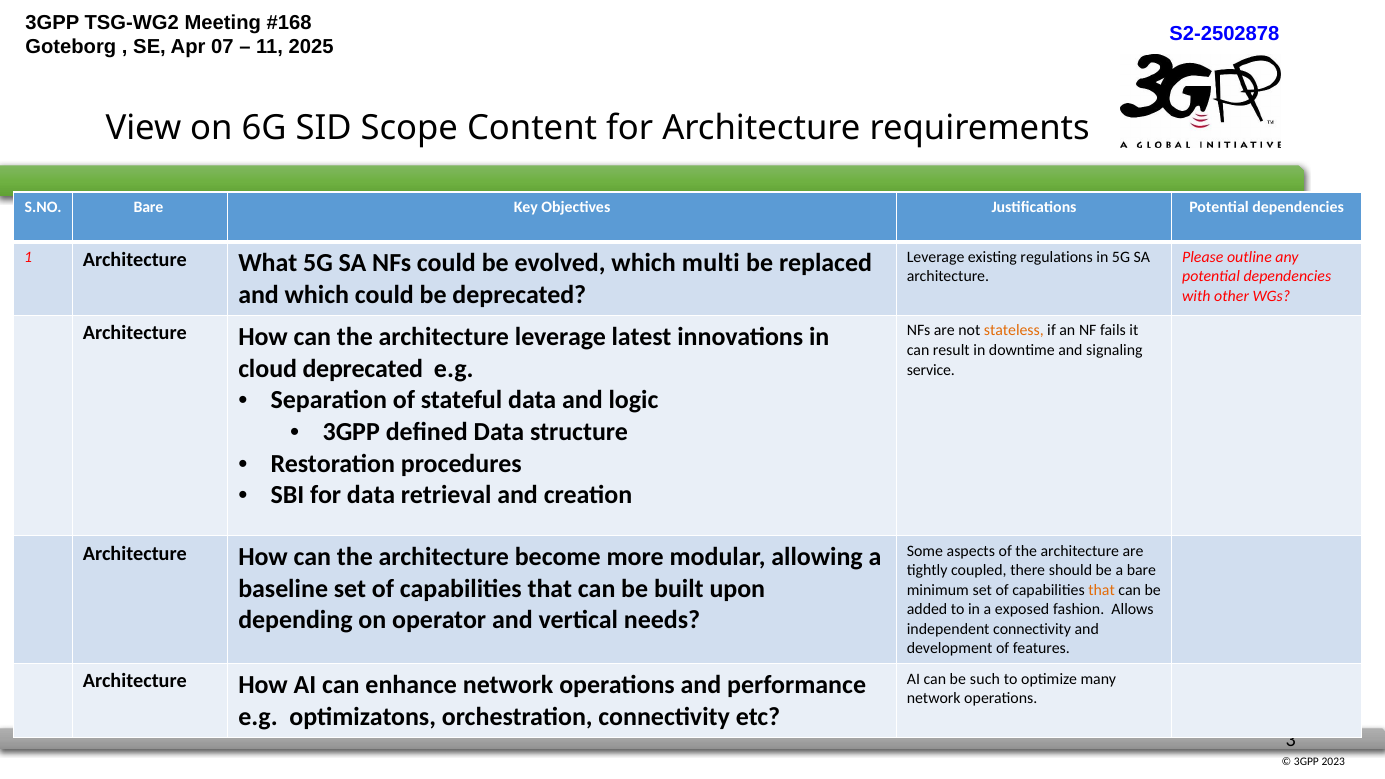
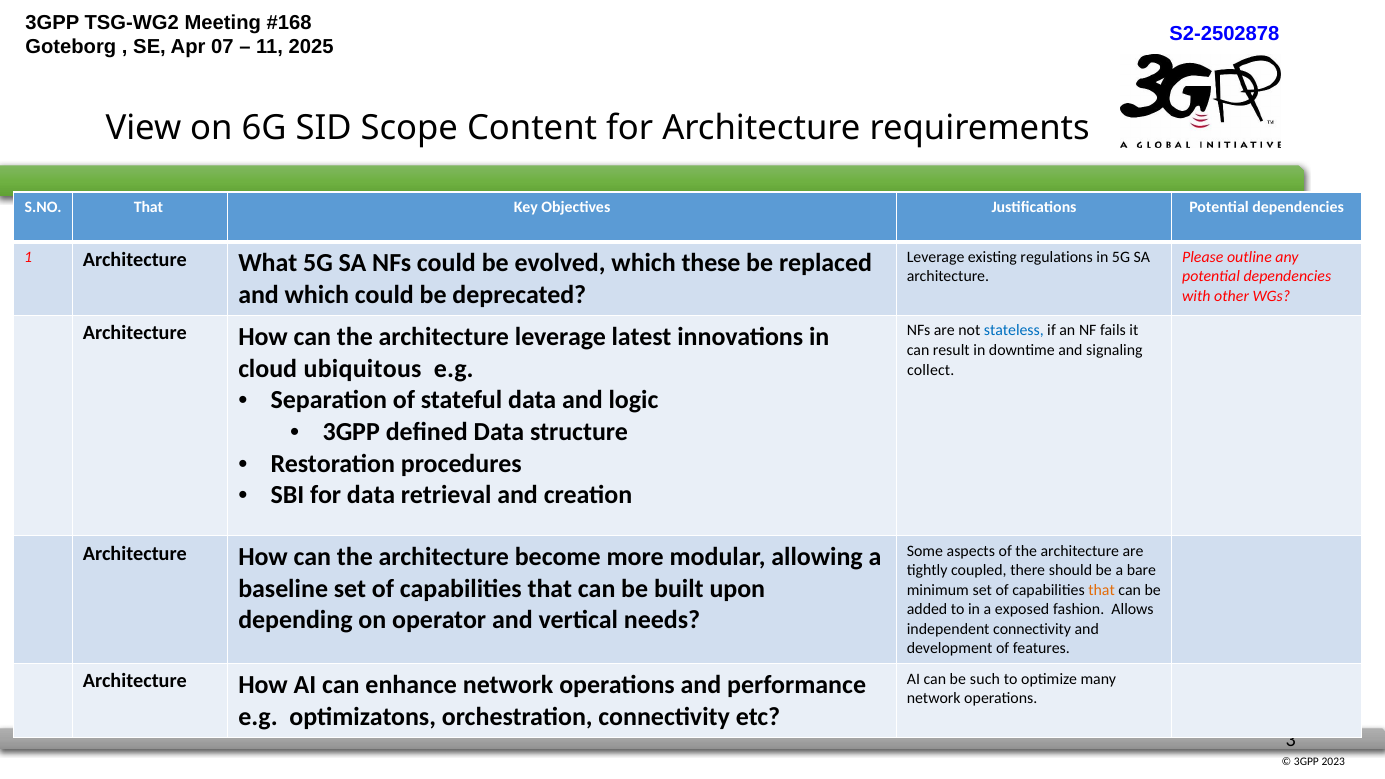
S.NO Bare: Bare -> That
multi: multi -> these
stateless colour: orange -> blue
cloud deprecated: deprecated -> ubiquitous
service: service -> collect
